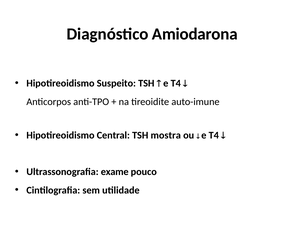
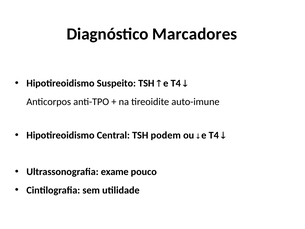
Amiodarona: Amiodarona -> Marcadores
mostra: mostra -> podem
